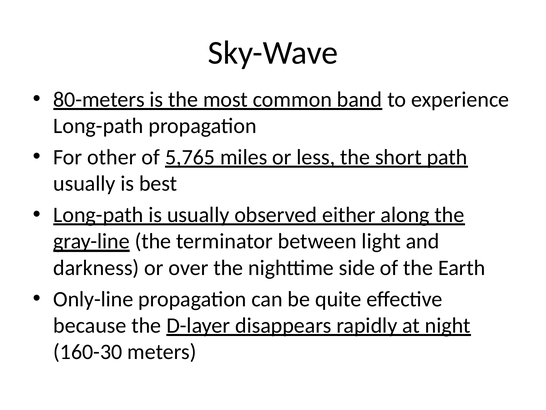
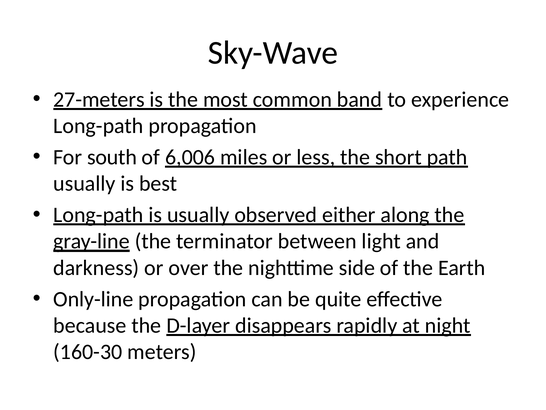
80-meters: 80-meters -> 27-meters
other: other -> south
5,765: 5,765 -> 6,006
